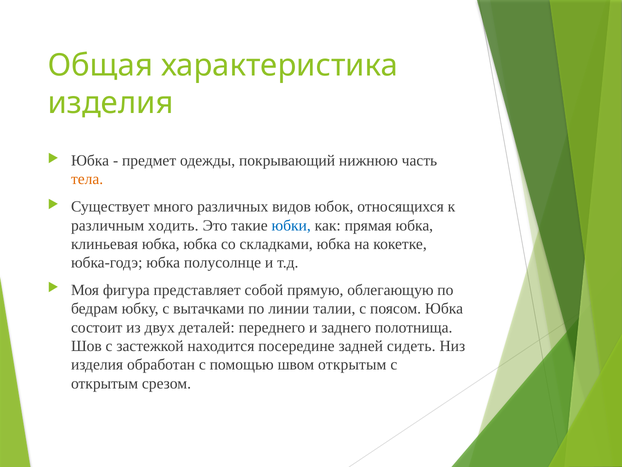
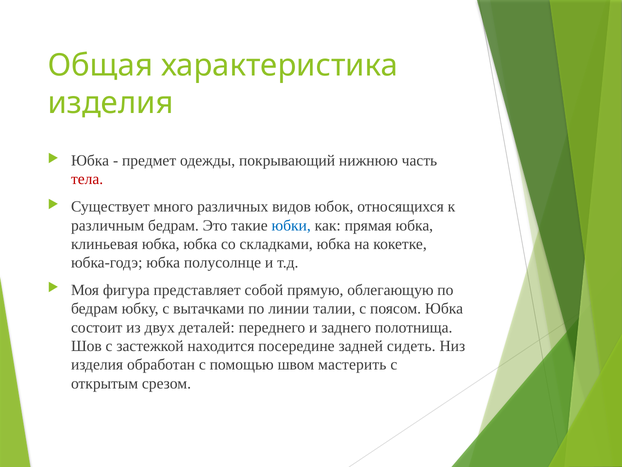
тела colour: orange -> red
различным ходить: ходить -> бедрам
швом открытым: открытым -> мастерить
